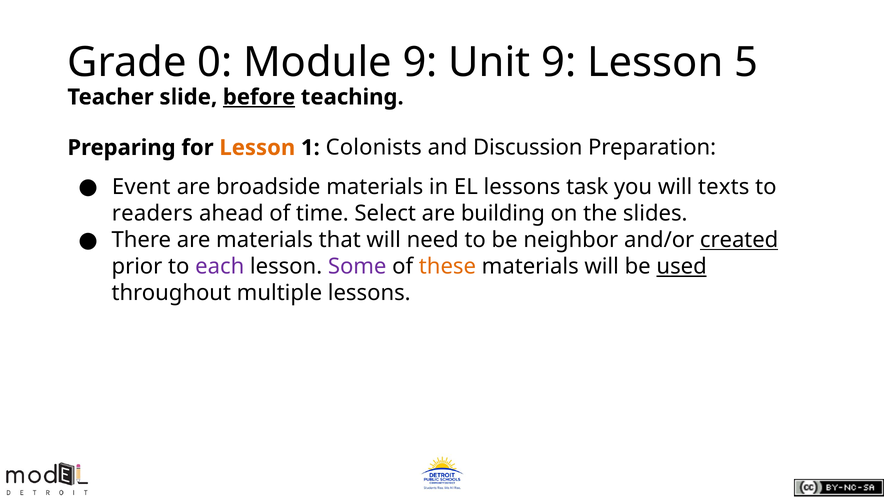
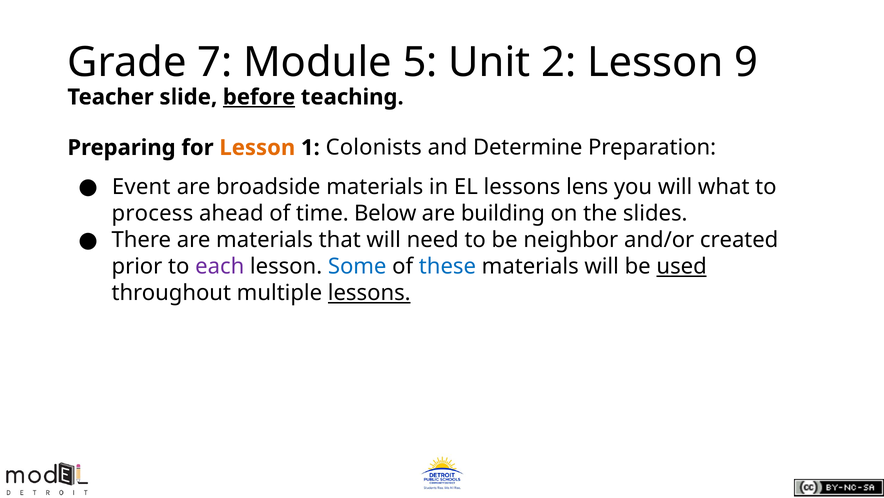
0: 0 -> 7
Module 9: 9 -> 5
Unit 9: 9 -> 2
5: 5 -> 9
Discussion: Discussion -> Determine
task: task -> lens
texts: texts -> what
readers: readers -> process
Select: Select -> Below
created underline: present -> none
Some colour: purple -> blue
these colour: orange -> blue
lessons at (369, 293) underline: none -> present
